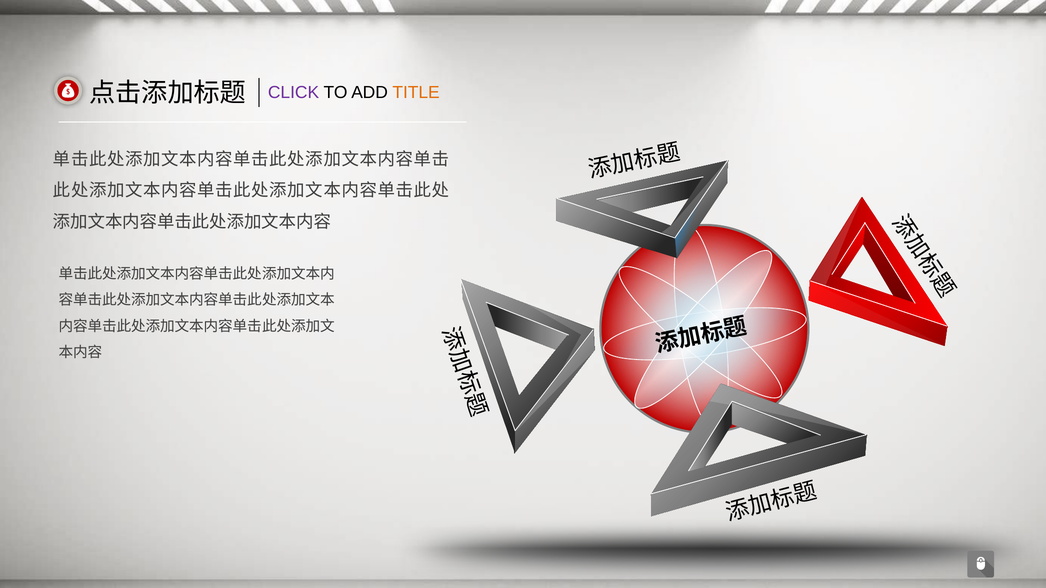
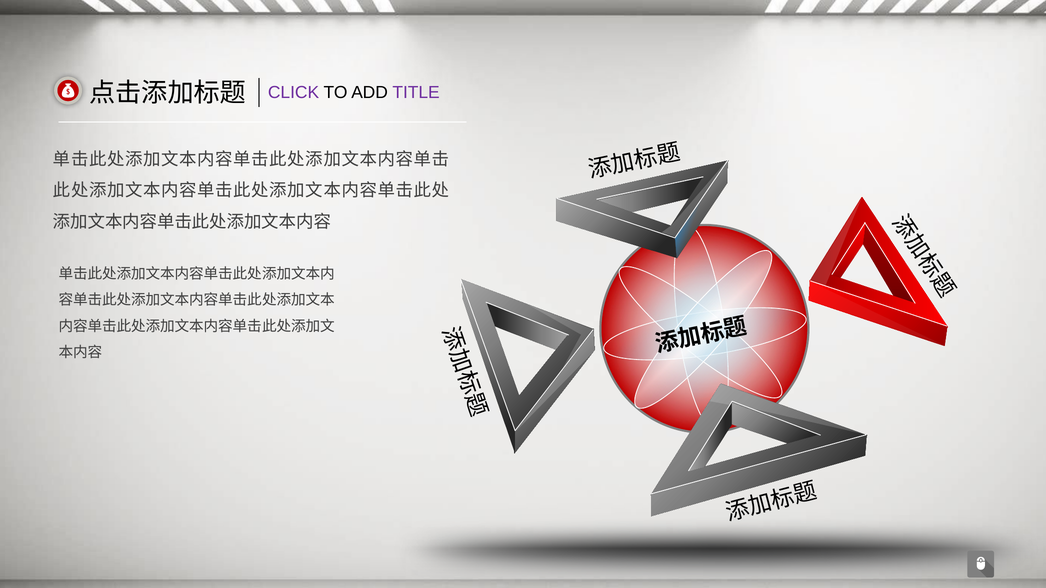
TITLE colour: orange -> purple
